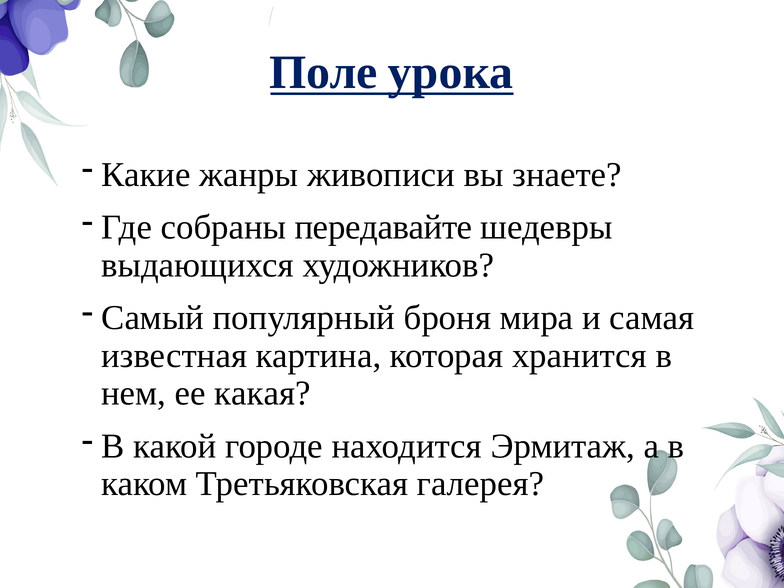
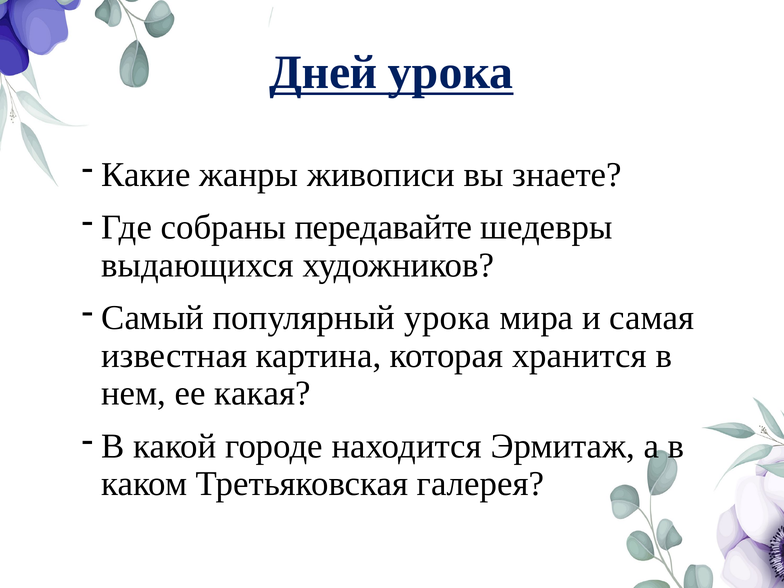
Поле: Поле -> Дней
популярный броня: броня -> урока
